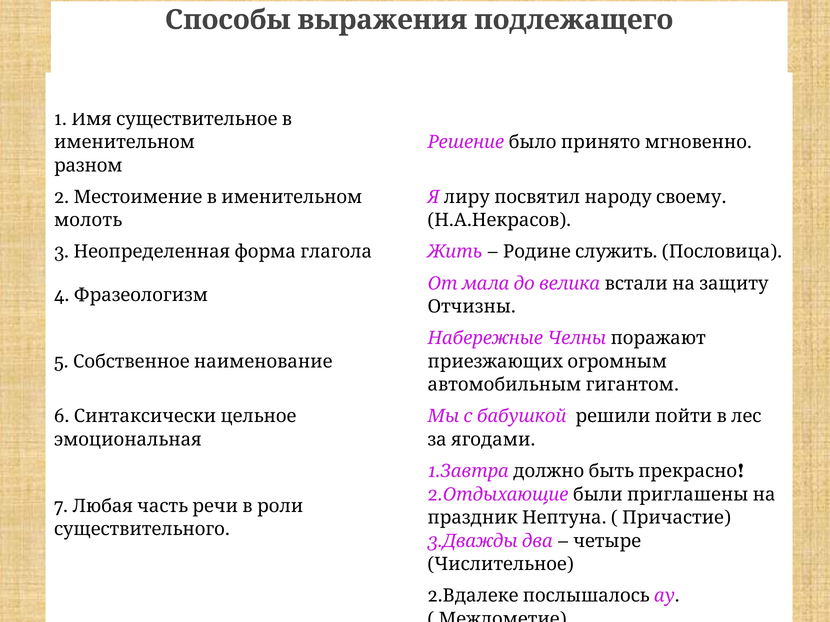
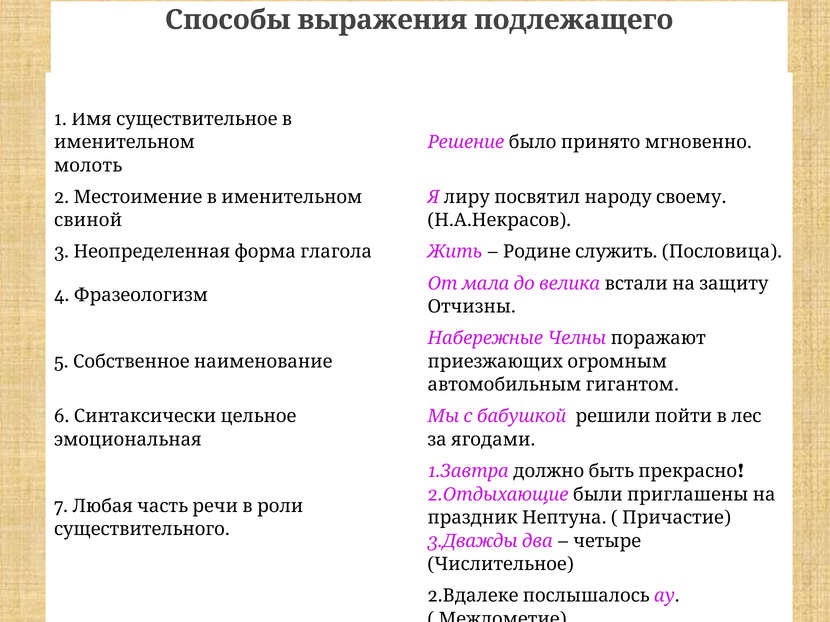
разном: разном -> молоть
молоть: молоть -> свиной
